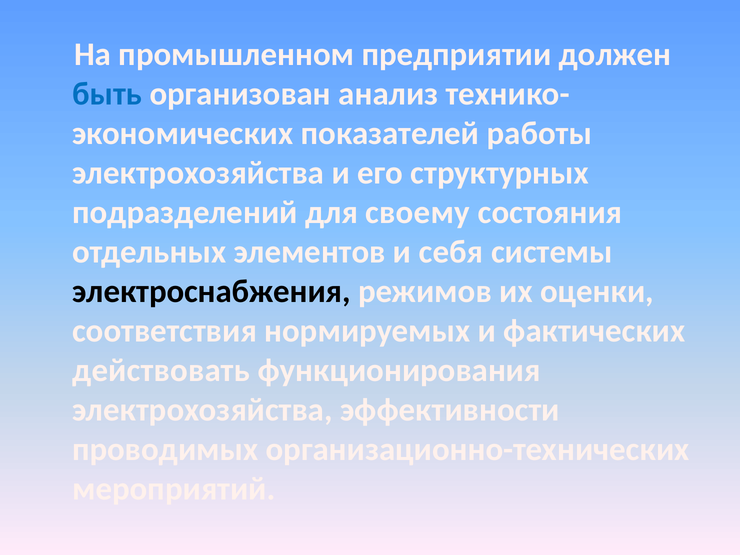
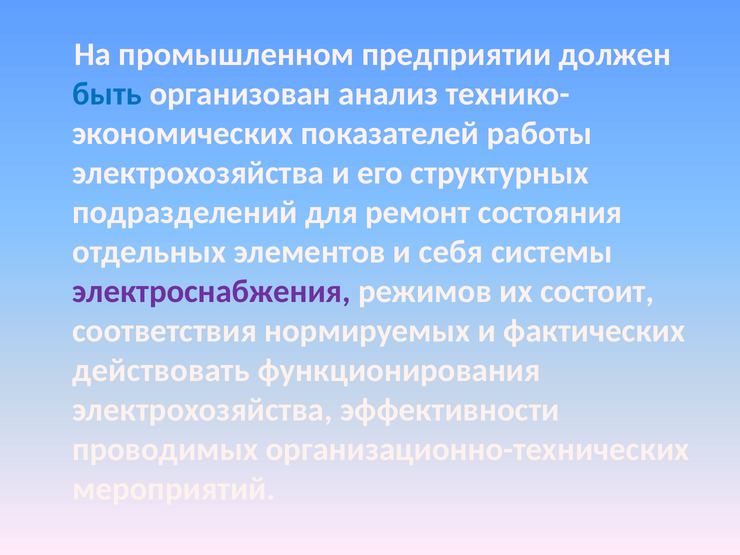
своему: своему -> ремонт
электроснабжения colour: black -> purple
оценки: оценки -> состоит
